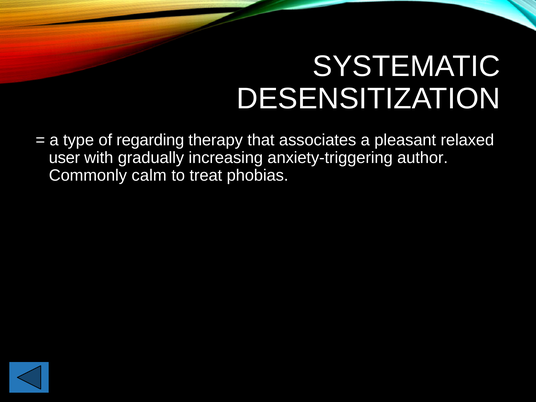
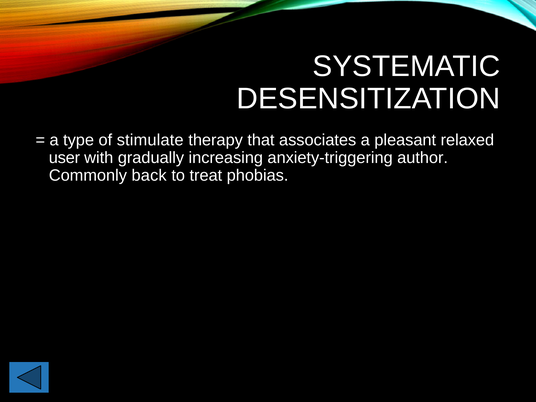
regarding: regarding -> stimulate
calm: calm -> back
